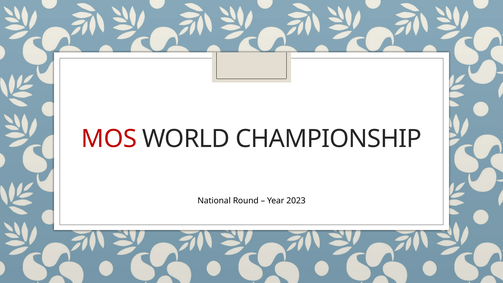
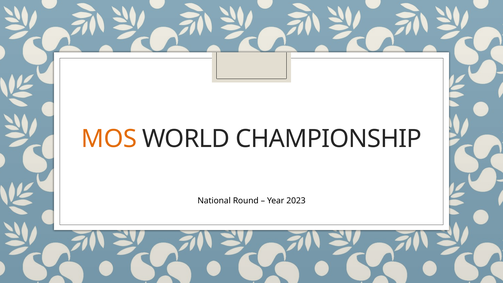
MOS colour: red -> orange
